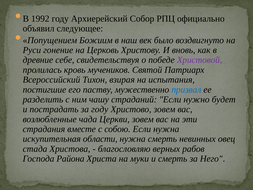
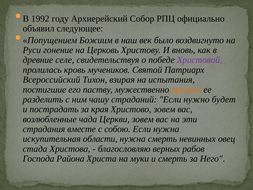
себе: себе -> селе
призвал colour: blue -> orange
за году: году -> края
